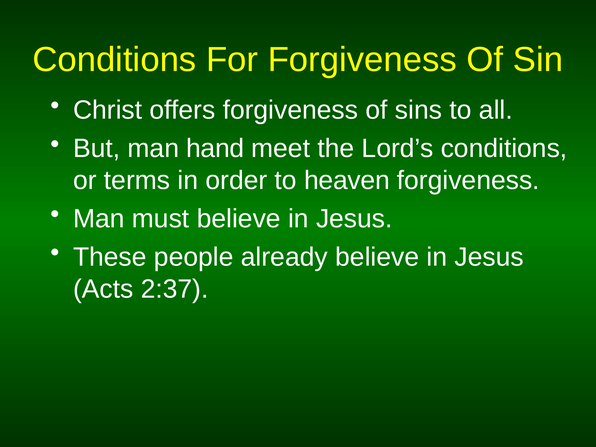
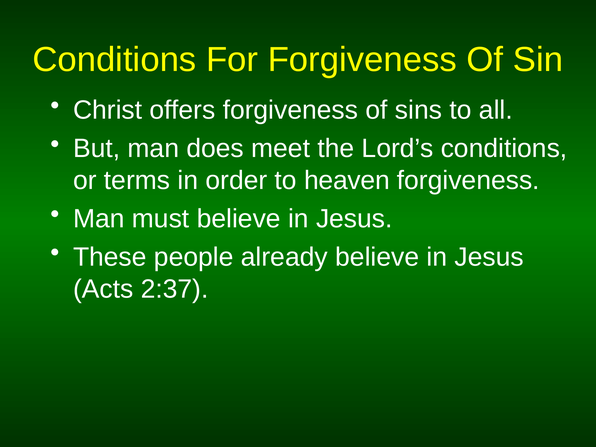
hand: hand -> does
